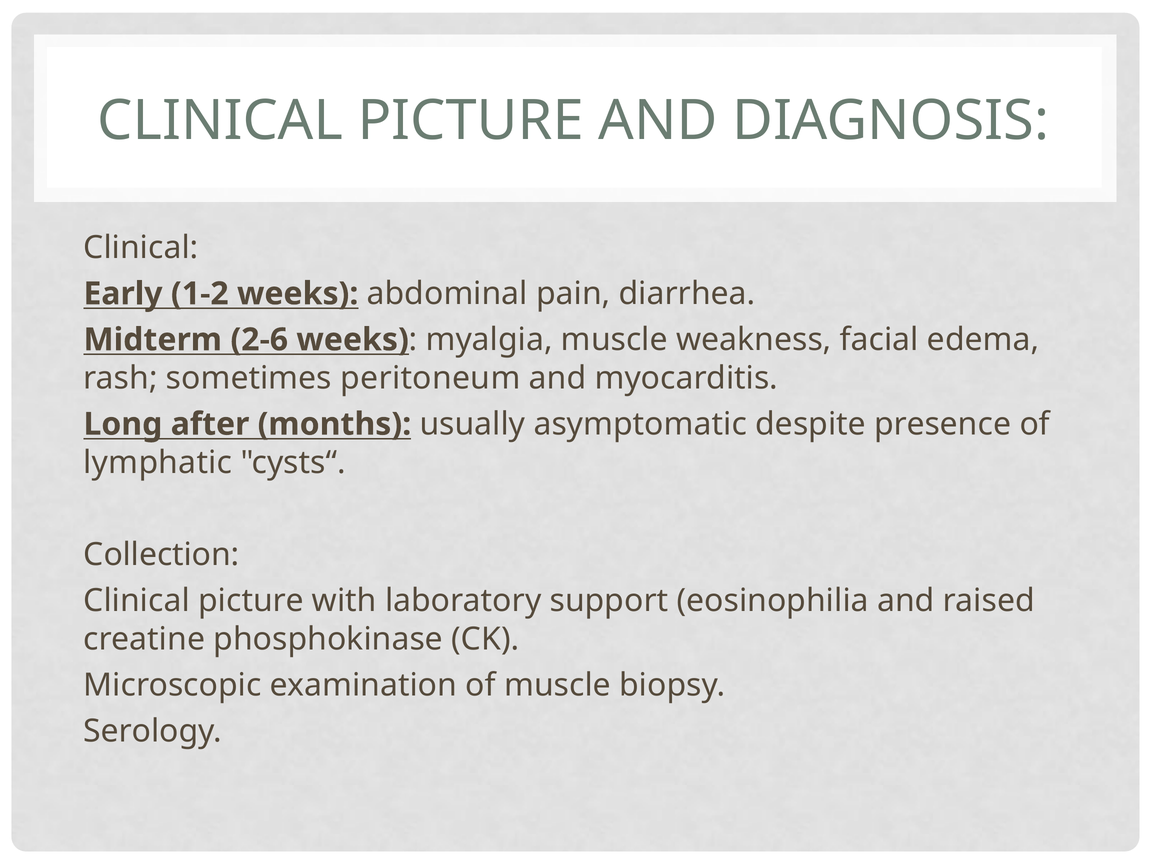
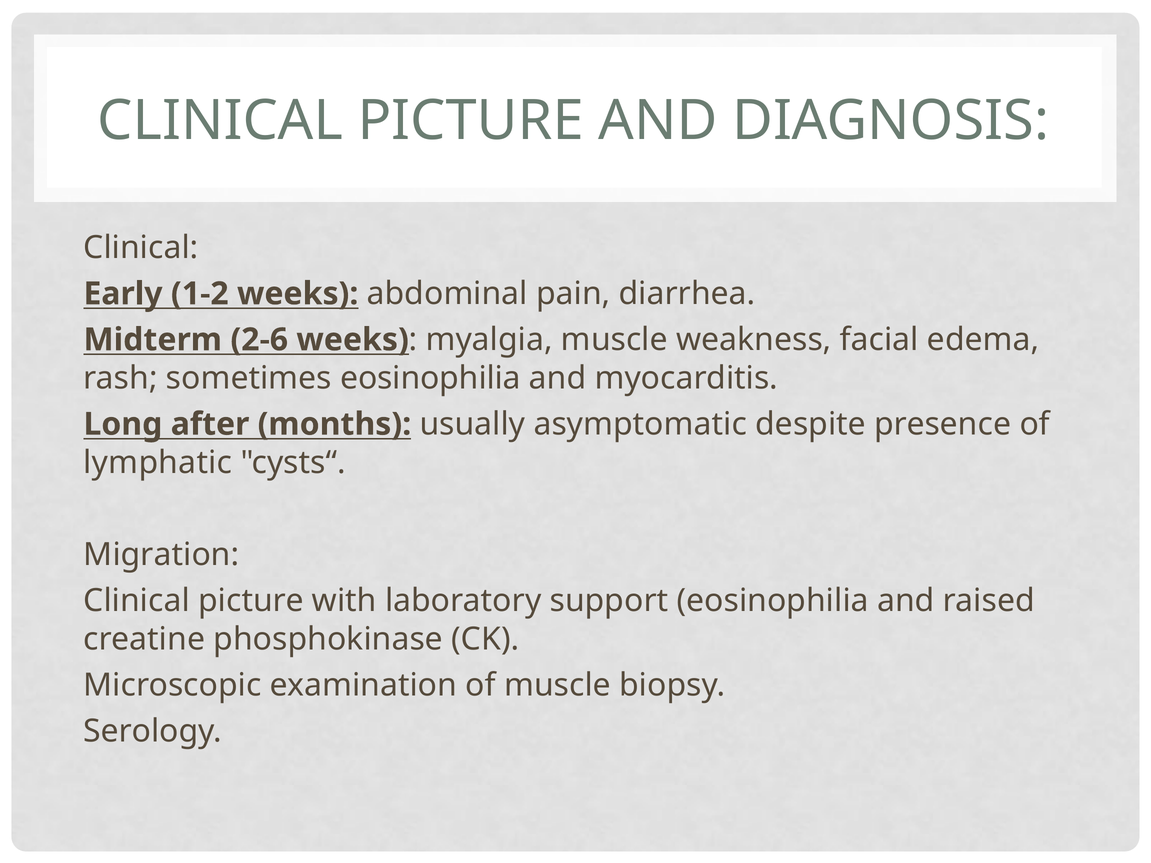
sometimes peritoneum: peritoneum -> eosinophilia
Collection: Collection -> Migration
